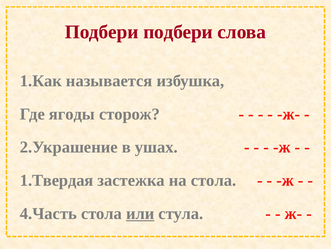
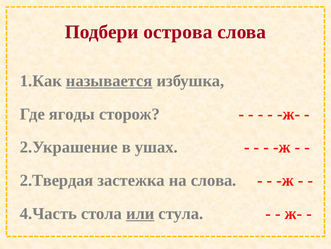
Подбери подбери: подбери -> острова
называется underline: none -> present
1.Твердая: 1.Твердая -> 2.Твердая
на стола: стола -> слова
